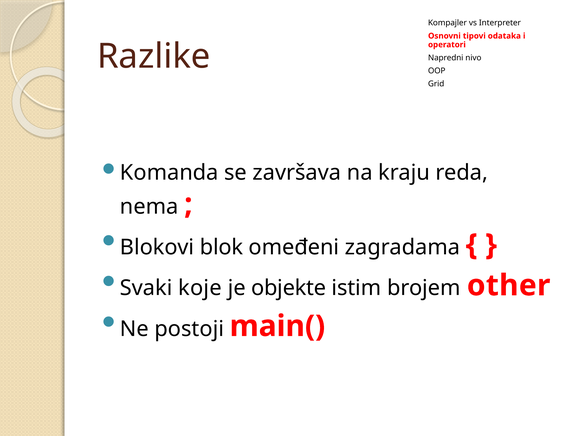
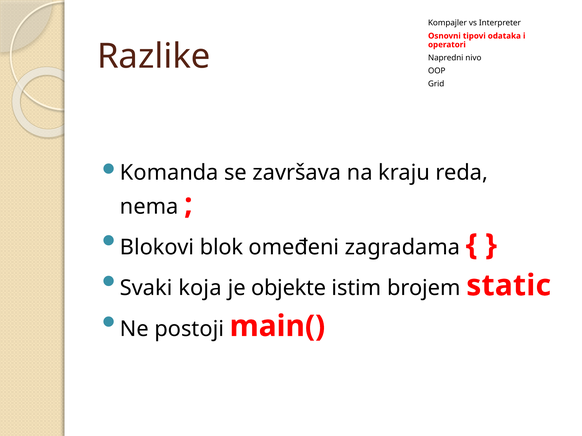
koje: koje -> koja
other: other -> static
